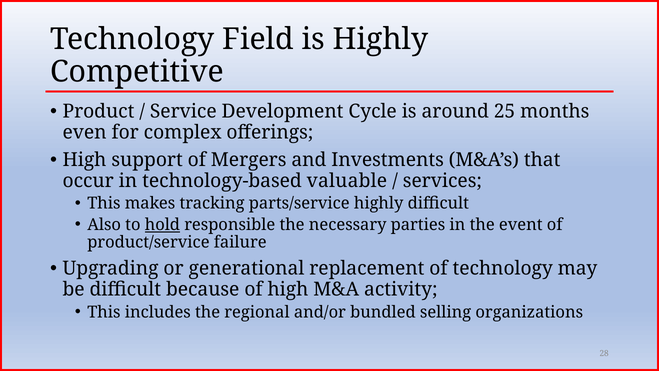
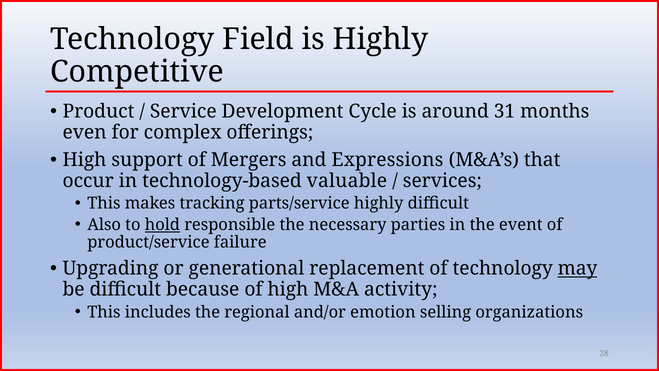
25: 25 -> 31
Investments: Investments -> Expressions
may underline: none -> present
bundled: bundled -> emotion
